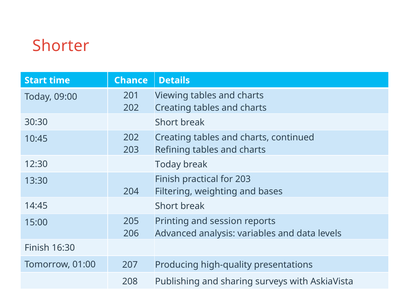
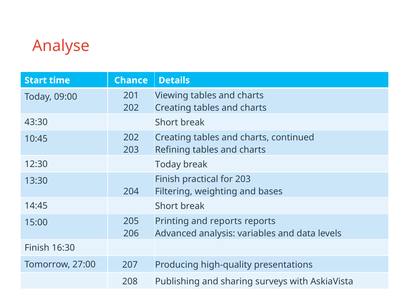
Shorter: Shorter -> Analyse
30:30: 30:30 -> 43:30
and session: session -> reports
01:00: 01:00 -> 27:00
